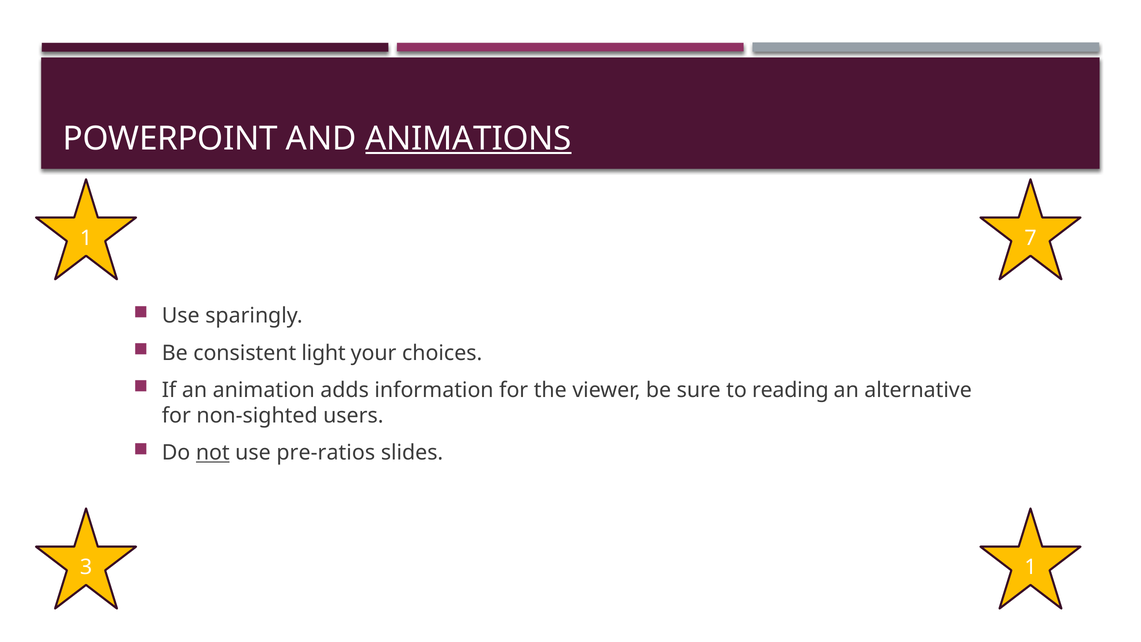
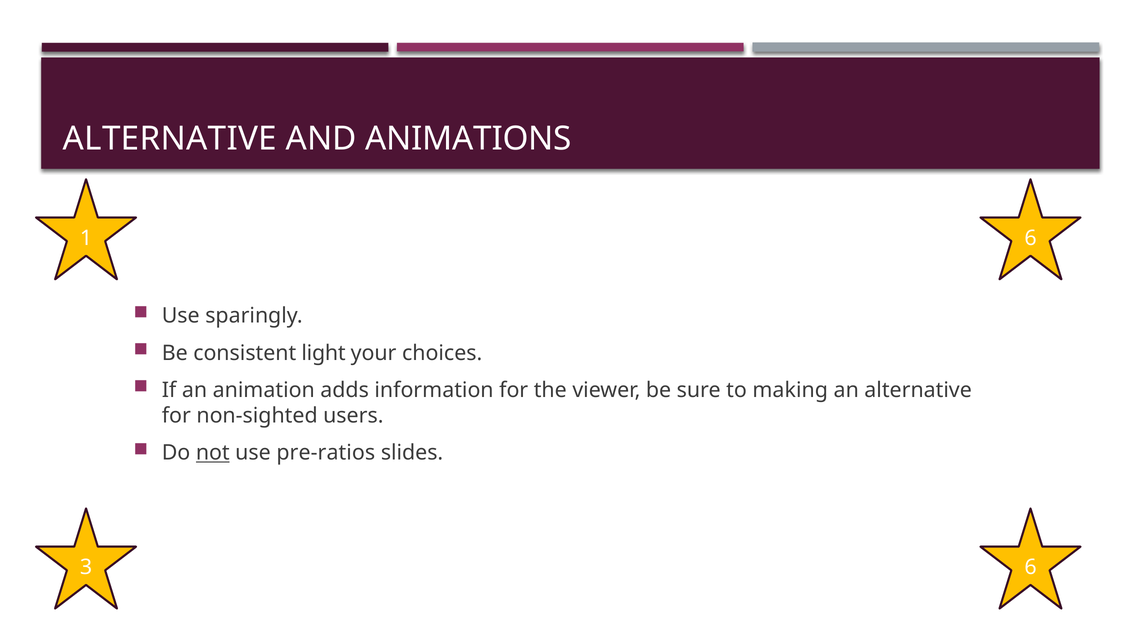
POWERPOINT at (170, 139): POWERPOINT -> ALTERNATIVE
ANIMATIONS underline: present -> none
1 7: 7 -> 6
reading: reading -> making
3 1: 1 -> 6
